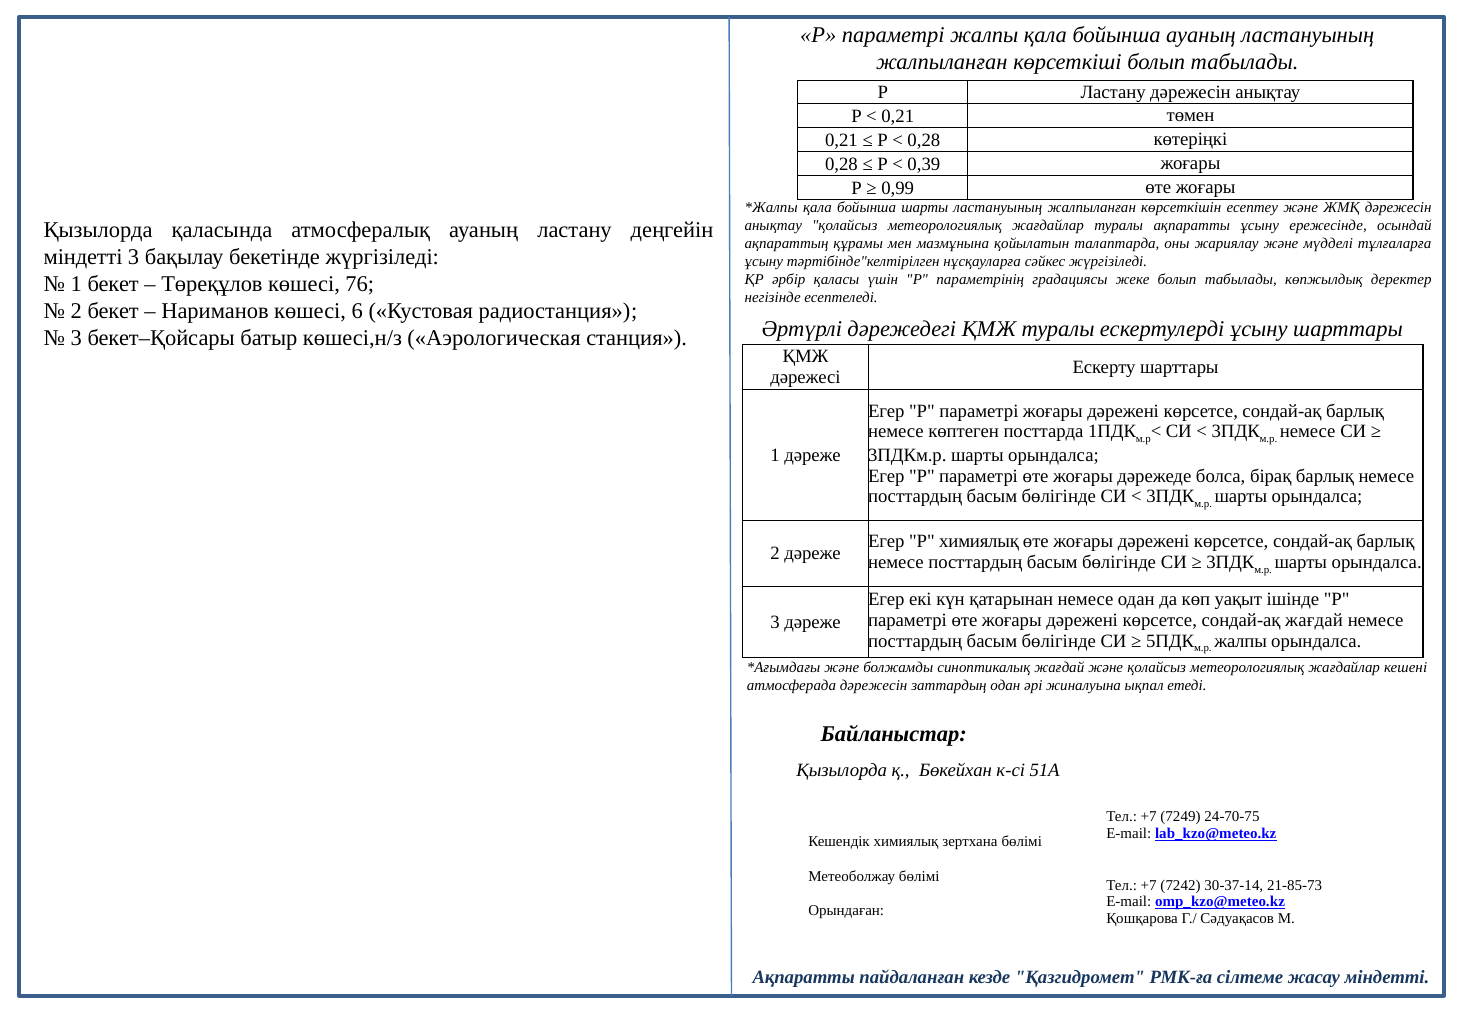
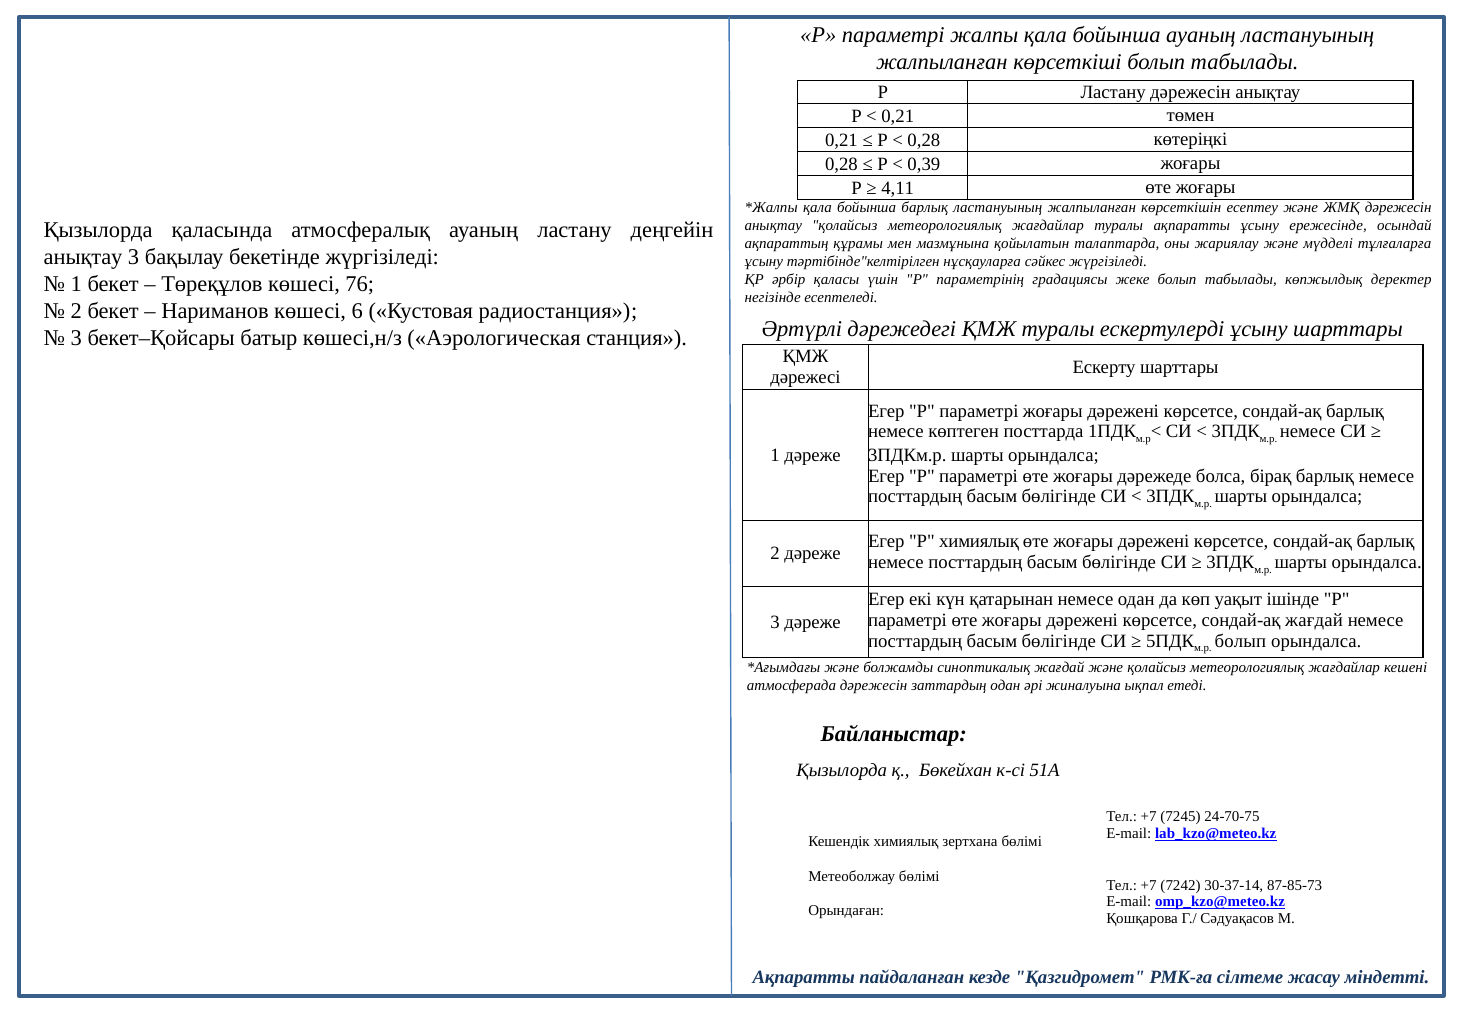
0,99: 0,99 -> 4,11
бойынша шарты: шарты -> барлық
міндетті at (83, 257): міндетті -> анықтау
жалпы at (1241, 641): жалпы -> болып
7249: 7249 -> 7245
21-85-73: 21-85-73 -> 87-85-73
